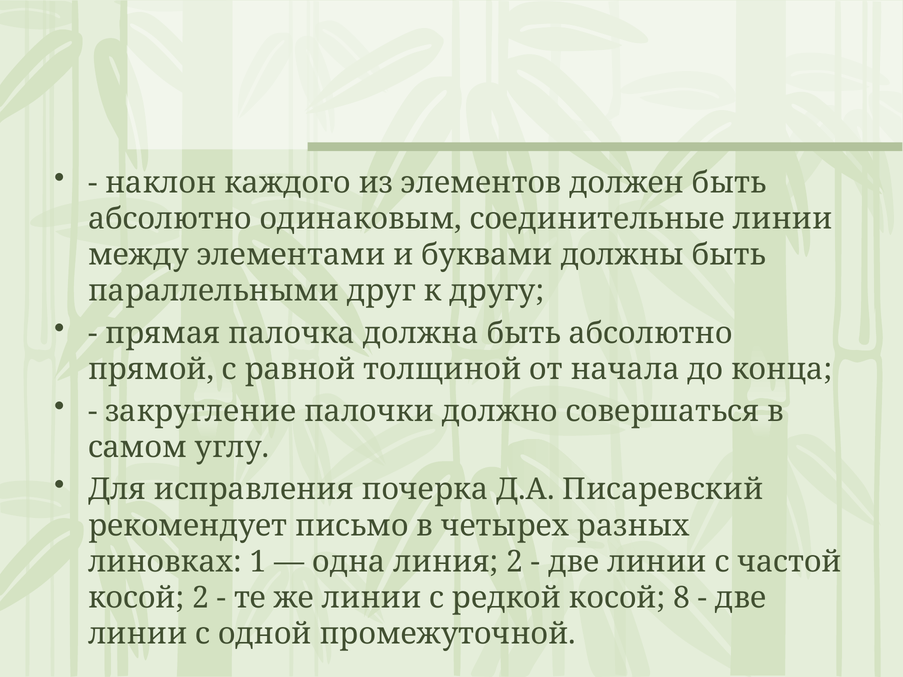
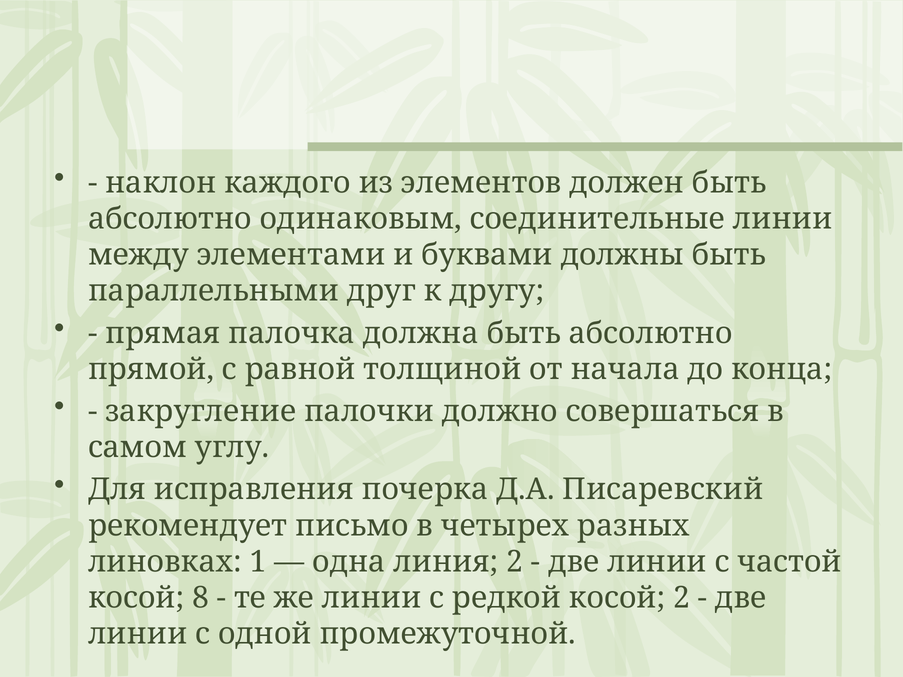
косой 2: 2 -> 8
косой 8: 8 -> 2
